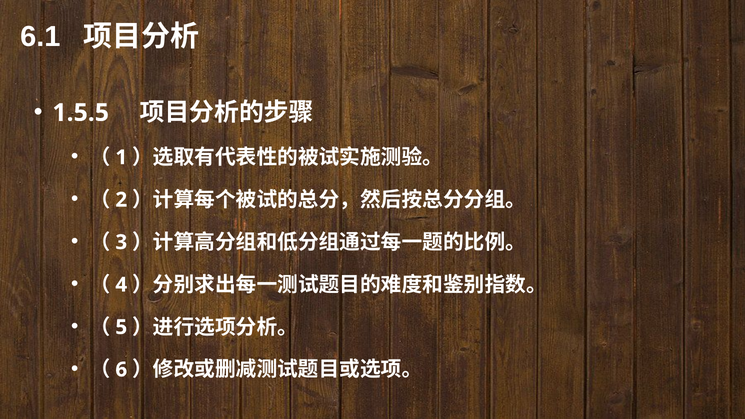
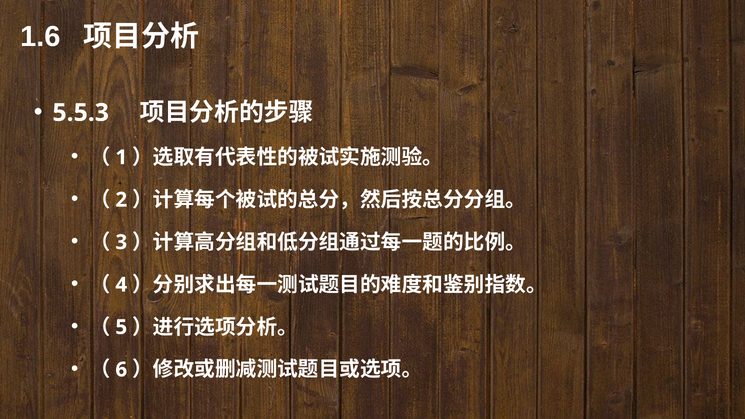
6.1: 6.1 -> 1.6
1.5.5: 1.5.5 -> 5.5.3
